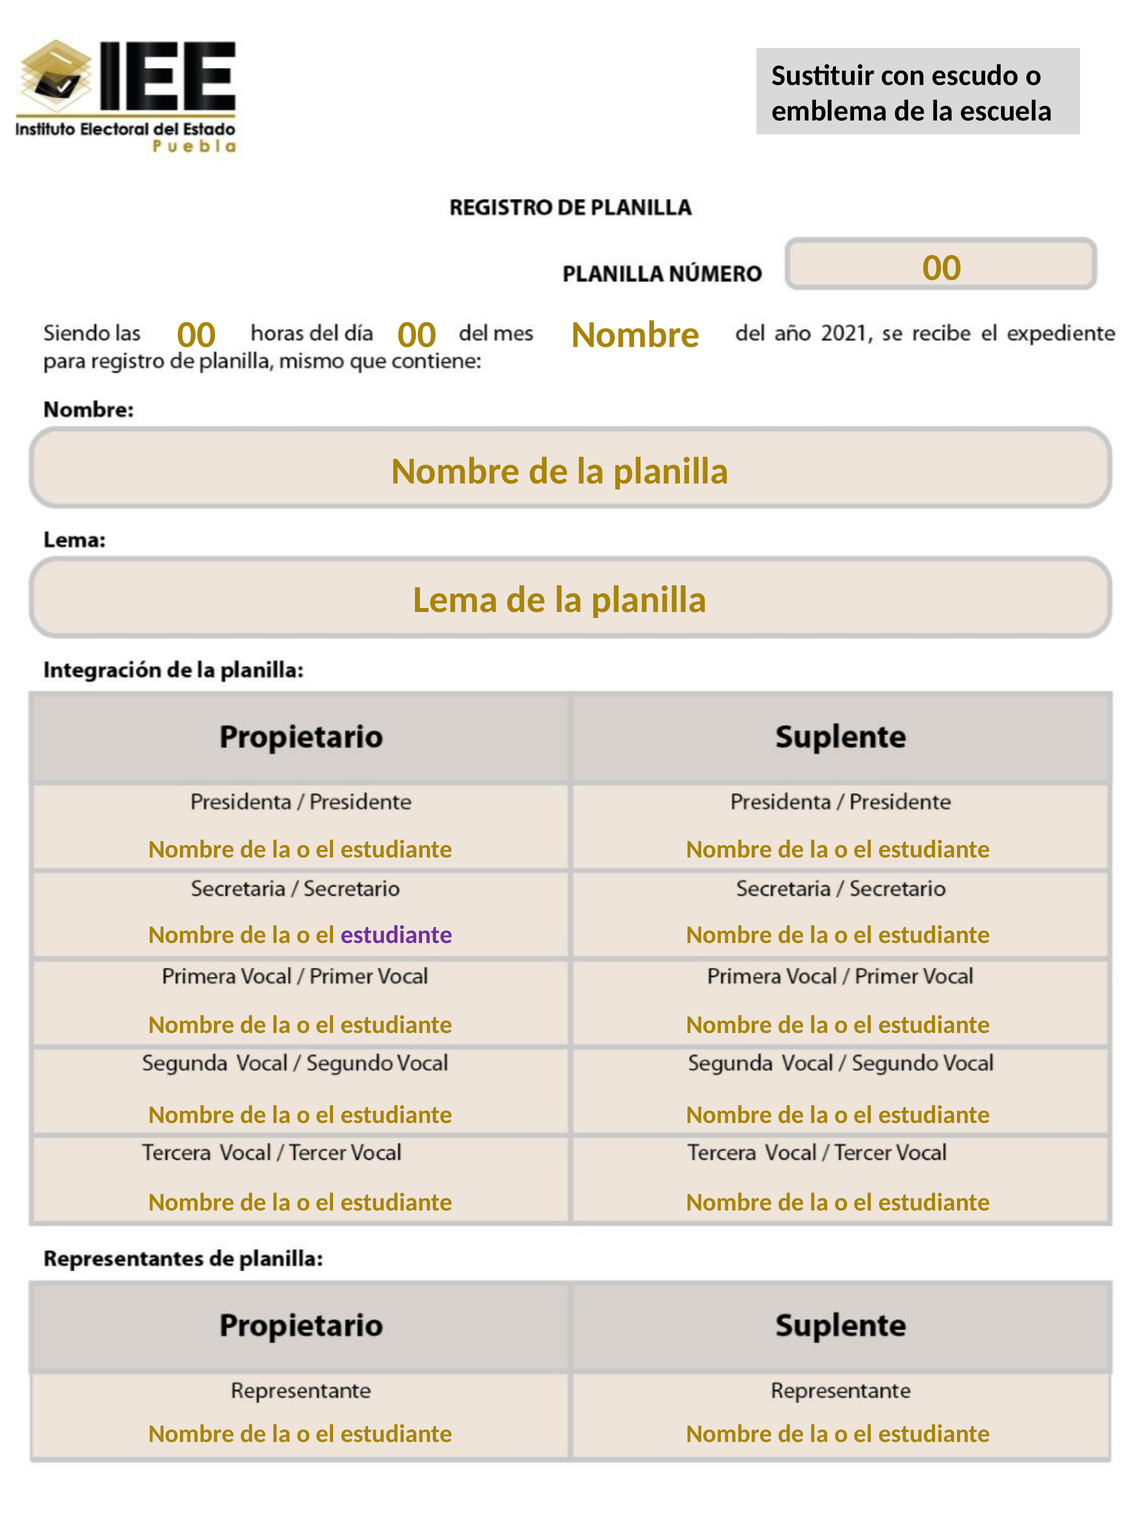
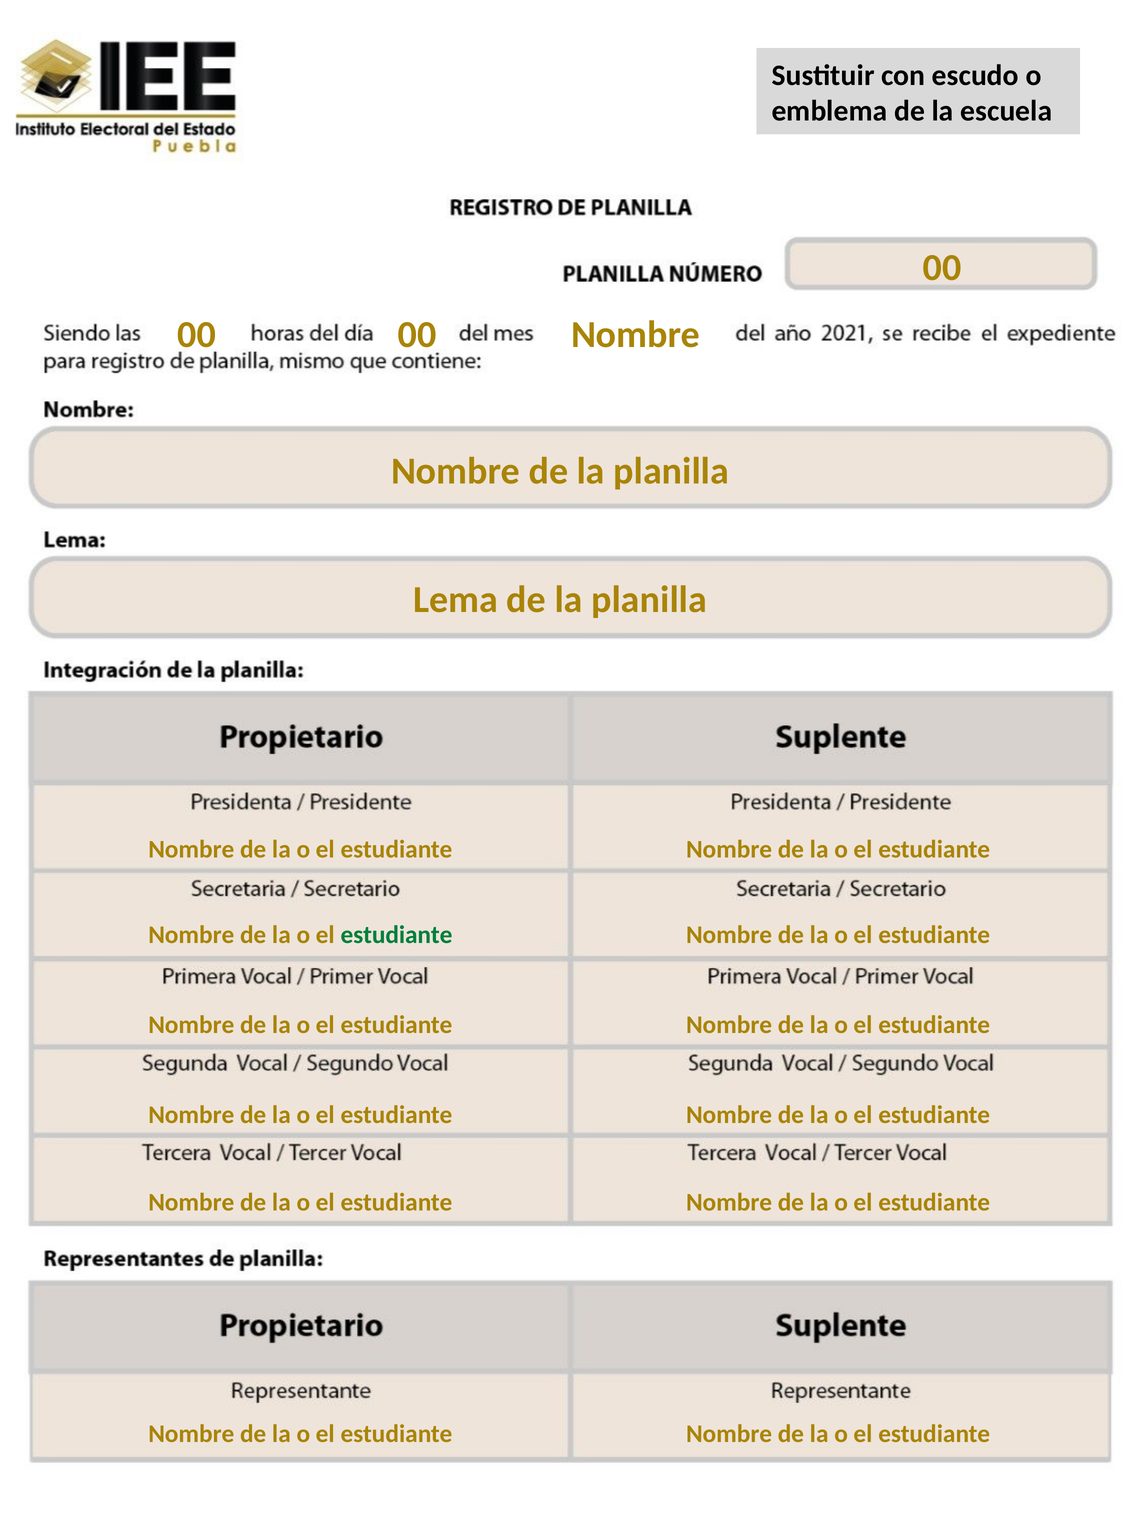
estudiante at (396, 935) colour: purple -> green
